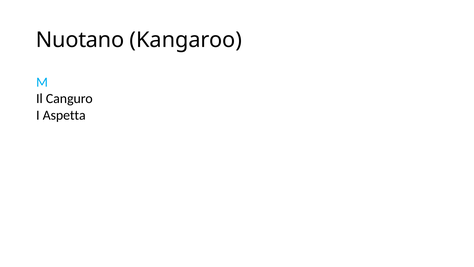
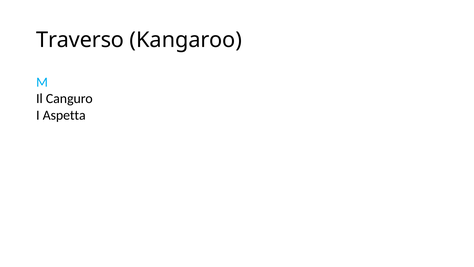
Nuotano: Nuotano -> Traverso
